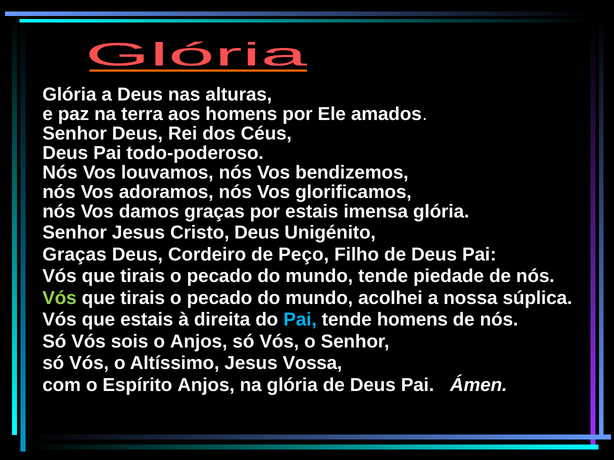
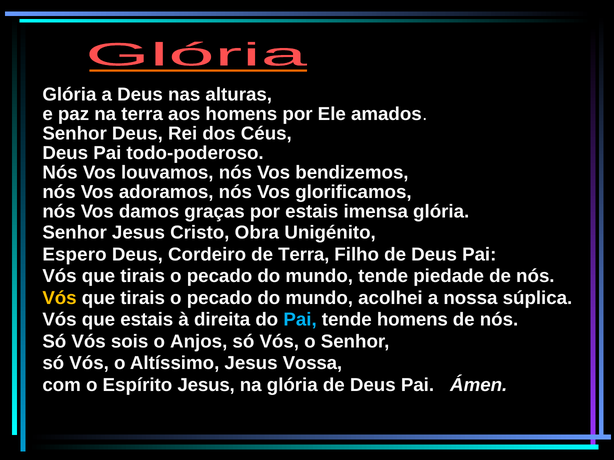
Cristo Deus: Deus -> Obra
Graças at (75, 255): Graças -> Espero
de Peço: Peço -> Terra
Vós at (60, 298) colour: light green -> yellow
Espírito Anjos: Anjos -> Jesus
